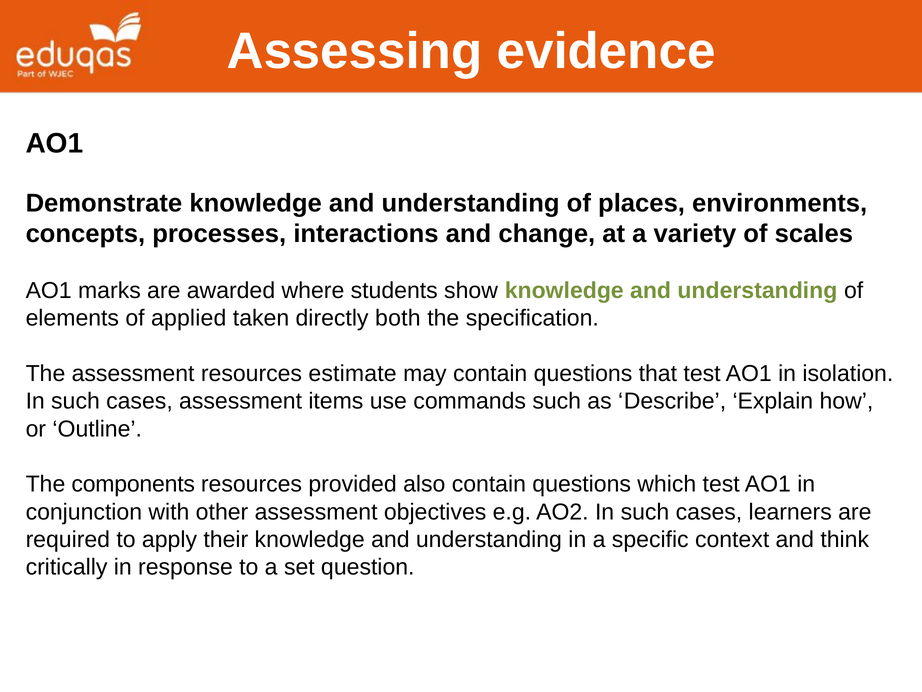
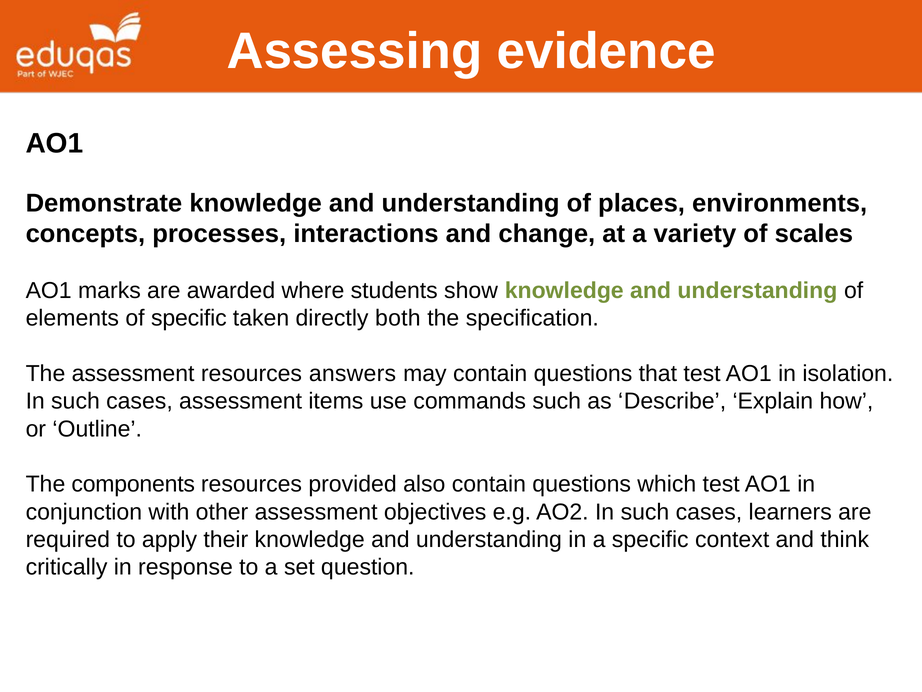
of applied: applied -> specific
estimate: estimate -> answers
